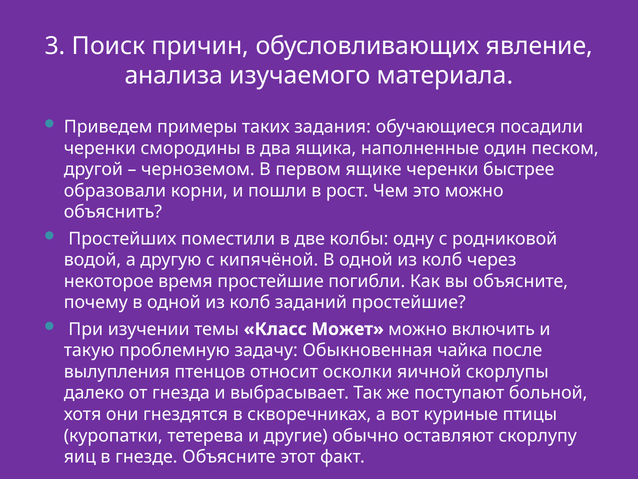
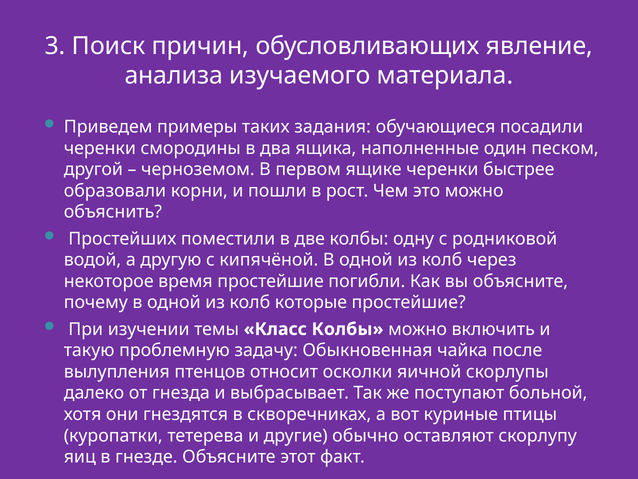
заданий: заданий -> которые
Класс Может: Может -> Колбы
